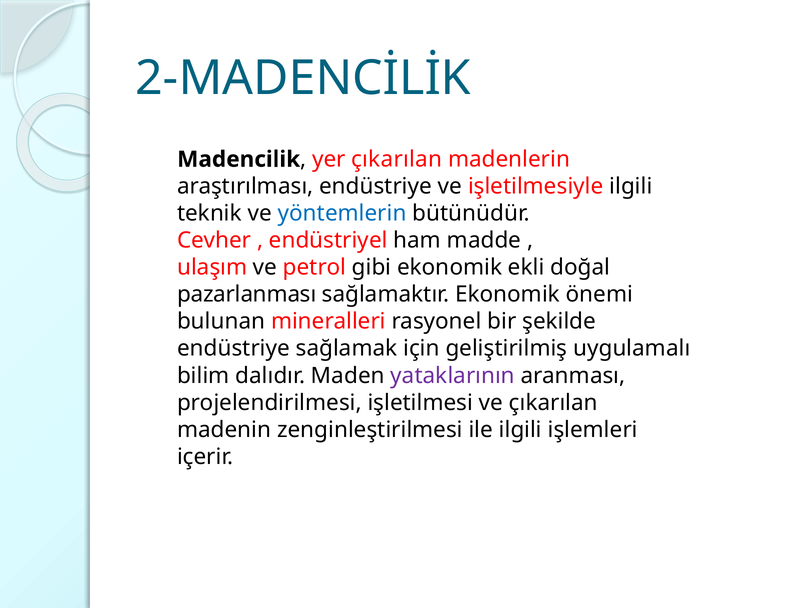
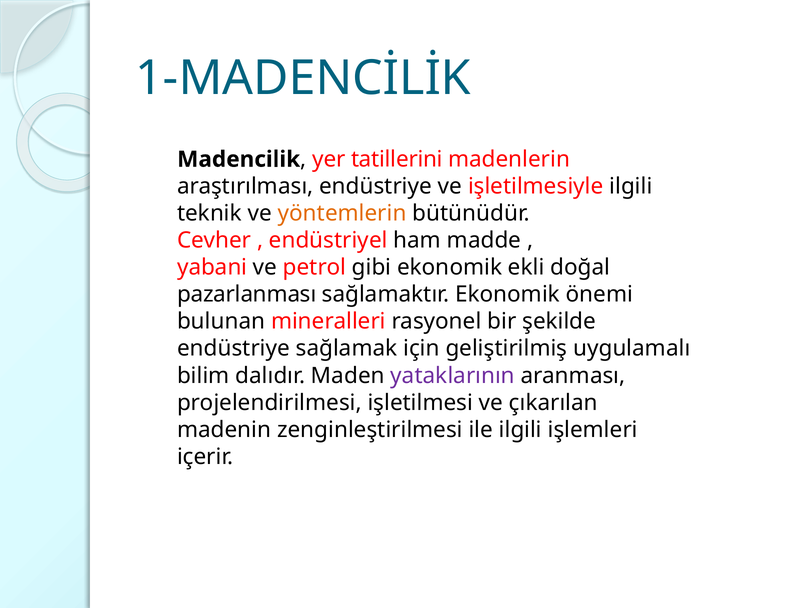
2-MADENCİLİK: 2-MADENCİLİK -> 1-MADENCİLİK
yer çıkarılan: çıkarılan -> tatillerini
yöntemlerin colour: blue -> orange
ulaşım: ulaşım -> yabani
